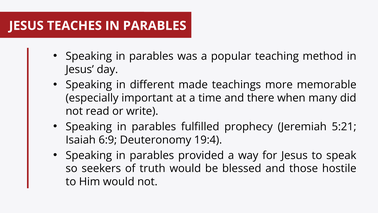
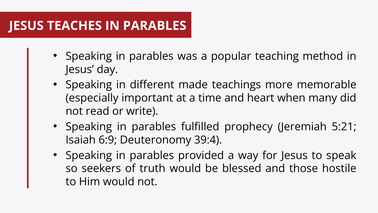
there: there -> heart
19:4: 19:4 -> 39:4
